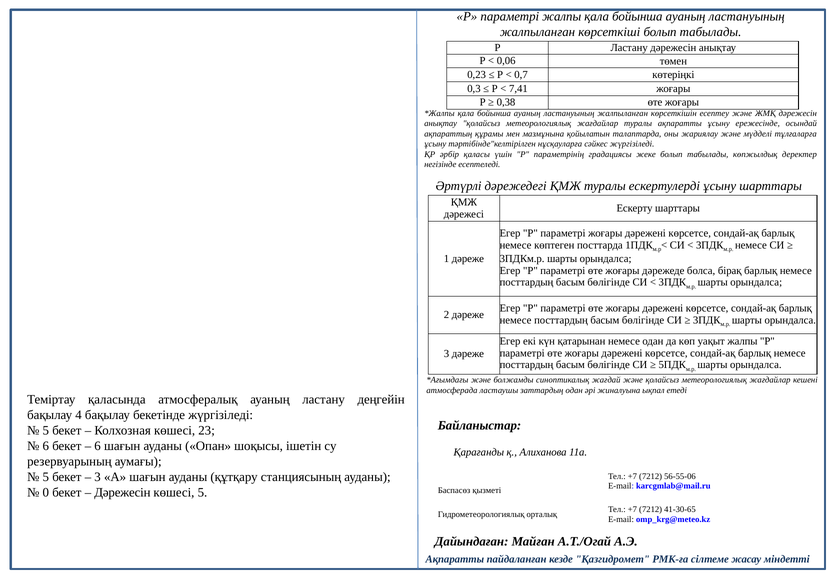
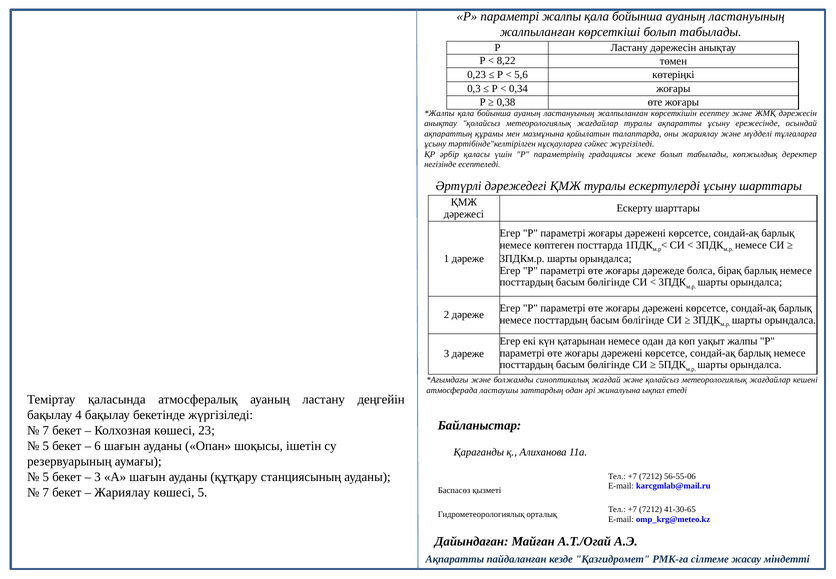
0,06: 0,06 -> 8,22
0,7: 0,7 -> 5,6
7,41: 7,41 -> 0,34
5 at (46, 430): 5 -> 7
6 at (46, 446): 6 -> 5
0 at (46, 492): 0 -> 7
Дәрежесін at (122, 492): Дәрежесін -> Жариялау
